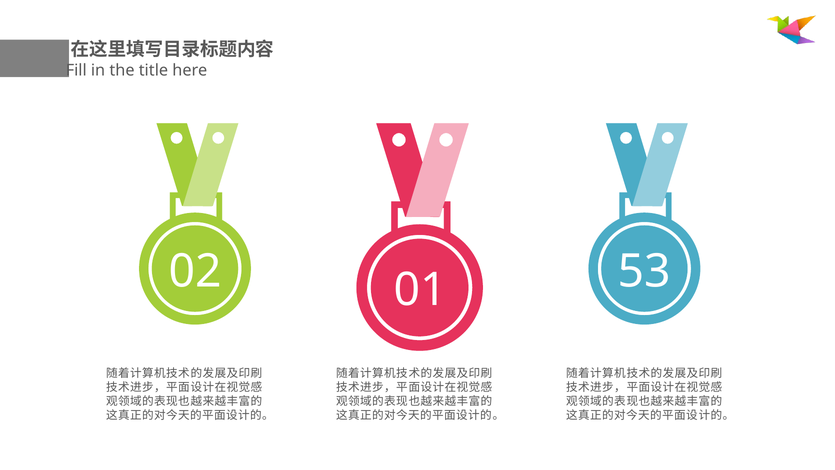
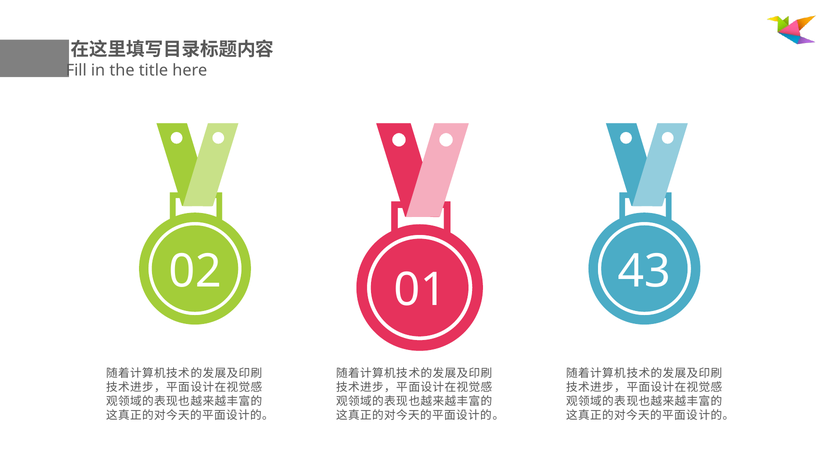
53: 53 -> 43
